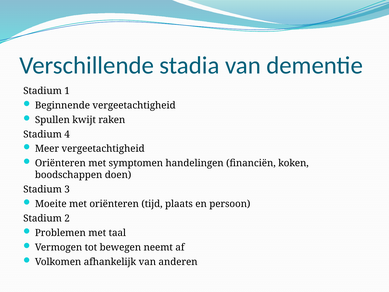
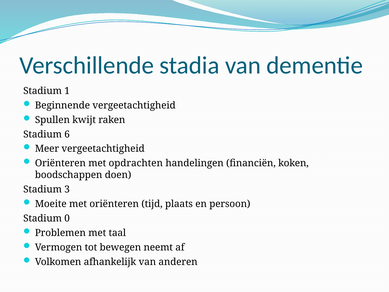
4: 4 -> 6
symptomen: symptomen -> opdrachten
2: 2 -> 0
